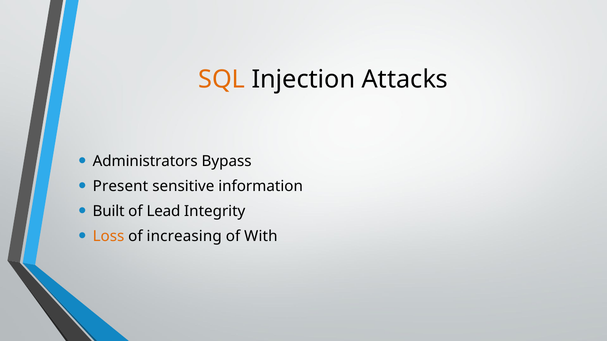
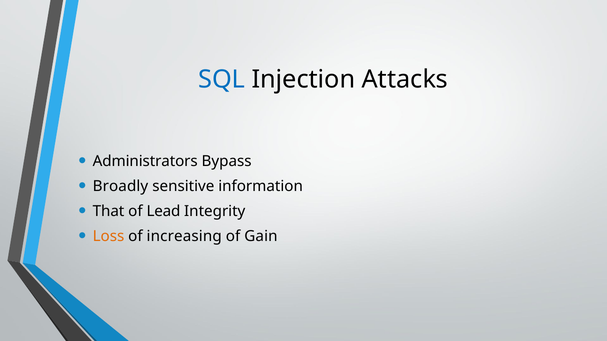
SQL colour: orange -> blue
Present: Present -> Broadly
Built: Built -> That
With: With -> Gain
